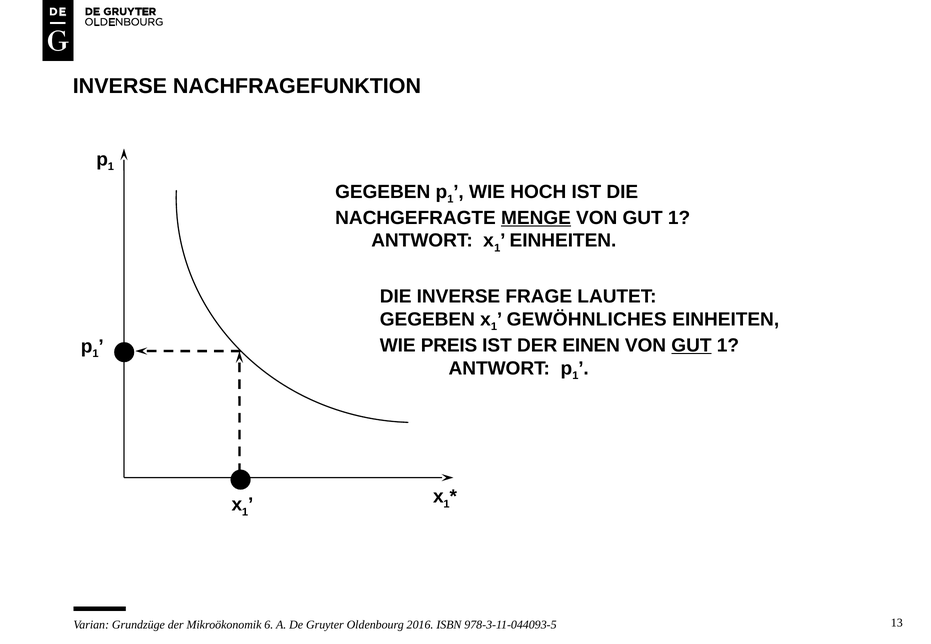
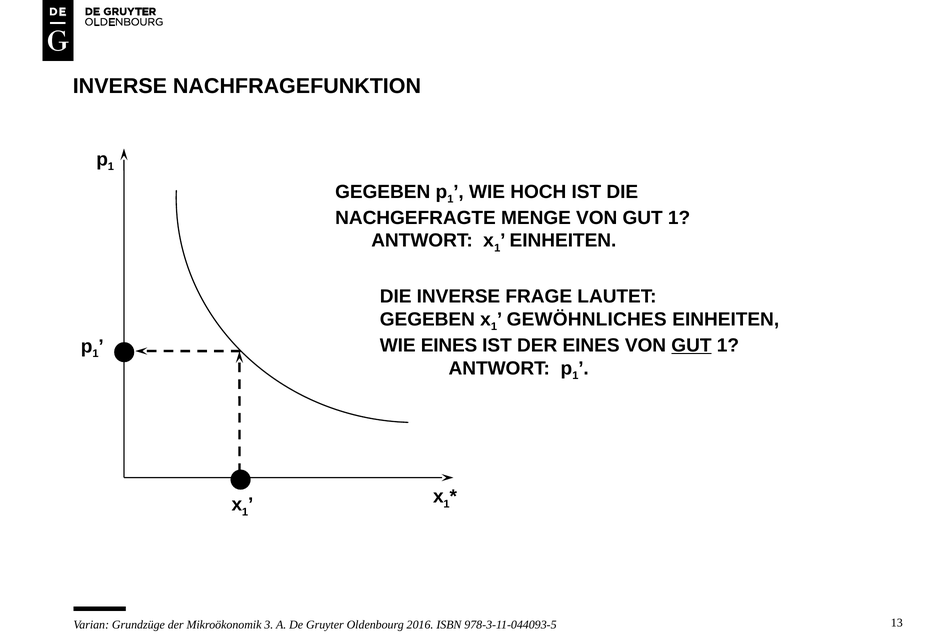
MENGE underline: present -> none
WIE PREIS: PREIS -> EINES
DER EINEN: EINEN -> EINES
6: 6 -> 3
